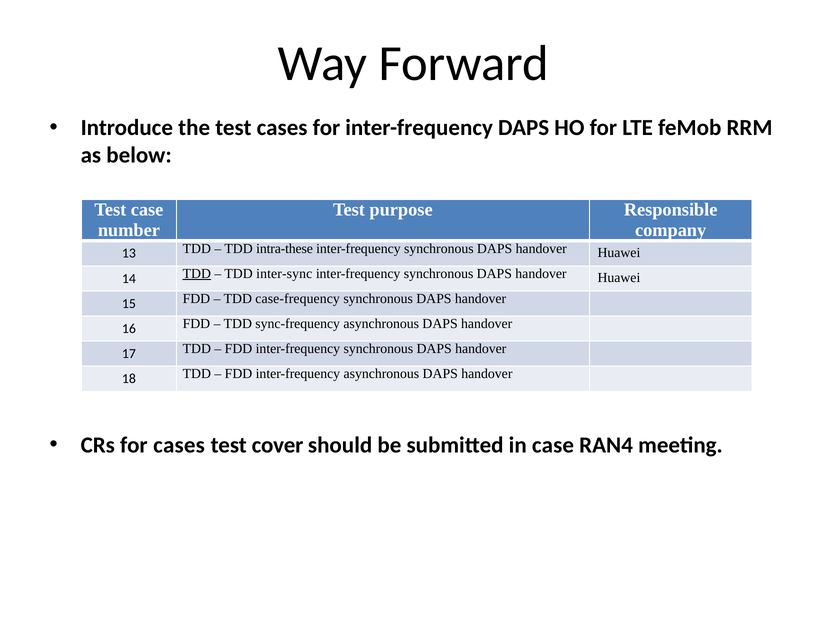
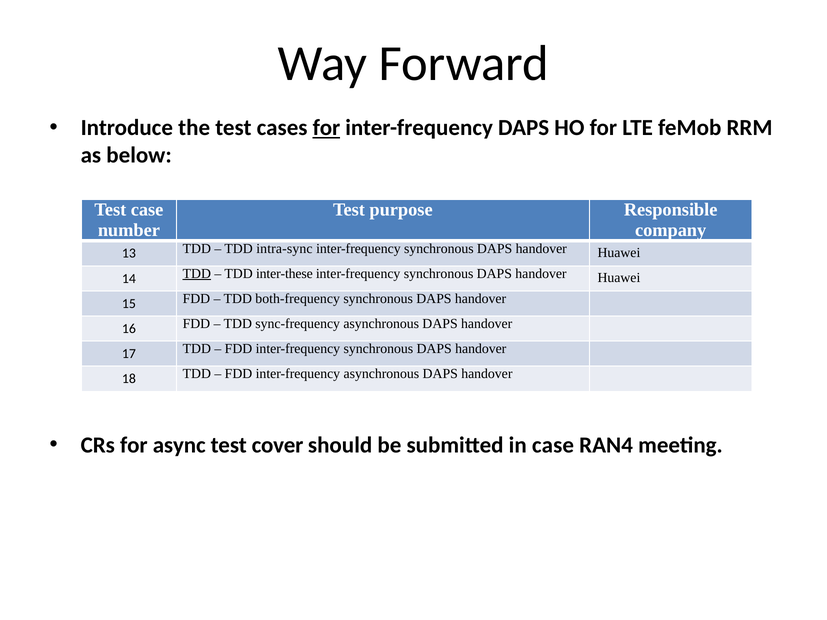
for at (326, 128) underline: none -> present
intra-these: intra-these -> intra-sync
inter-sync: inter-sync -> inter-these
case-frequency: case-frequency -> both-frequency
for cases: cases -> async
